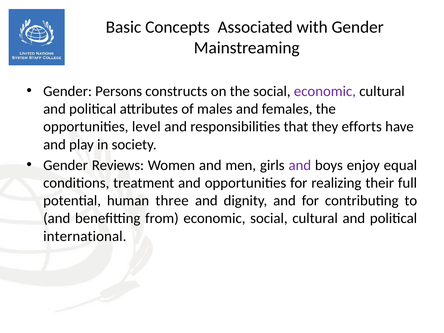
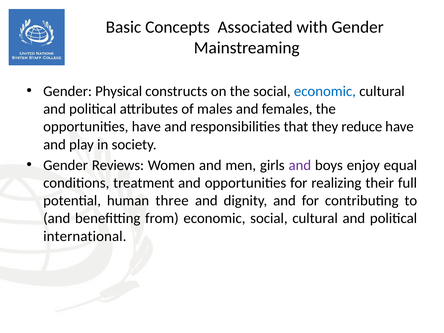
Persons: Persons -> Physical
economic at (325, 91) colour: purple -> blue
opportunities level: level -> have
efforts: efforts -> reduce
